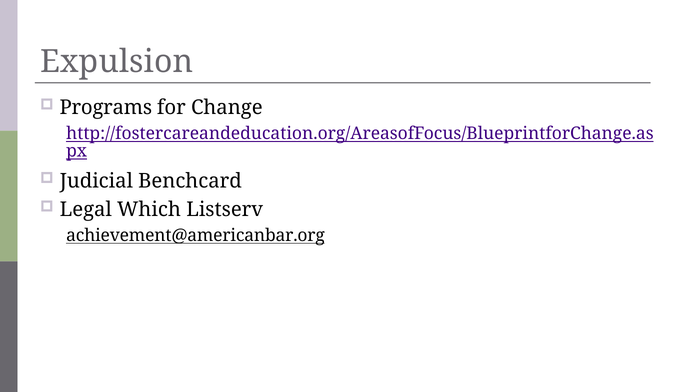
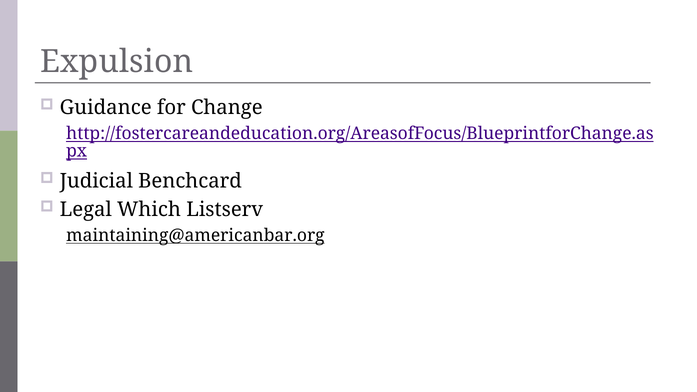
Programs: Programs -> Guidance
achievement@americanbar.org: achievement@americanbar.org -> maintaining@americanbar.org
